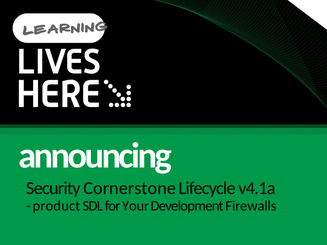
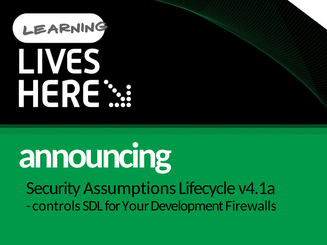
Cornerstone: Cornerstone -> Assumptions
product: product -> controls
